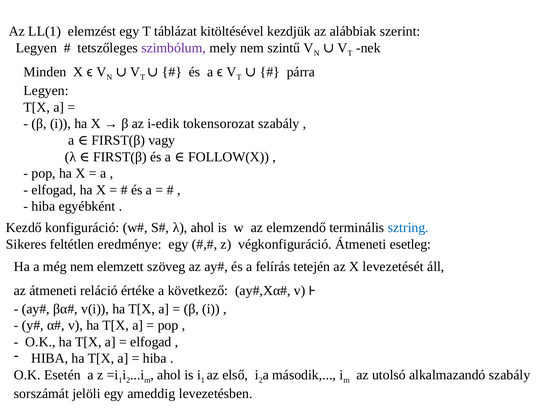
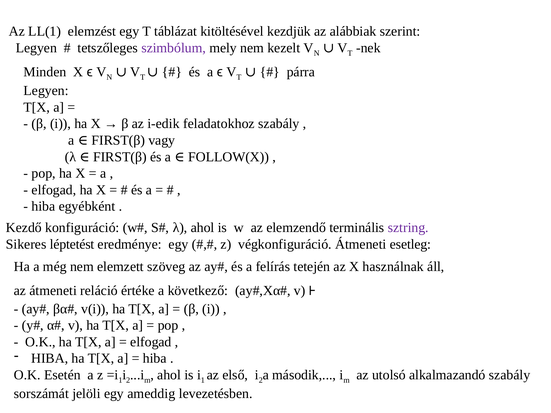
szintű: szintű -> kezelt
tokensorozat: tokensorozat -> feladatokhoz
sztring colour: blue -> purple
feltétlen: feltétlen -> léptetést
levezetését: levezetését -> használnak
